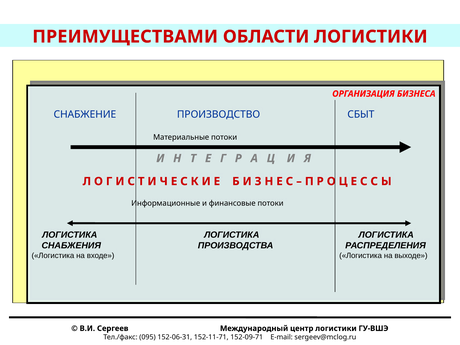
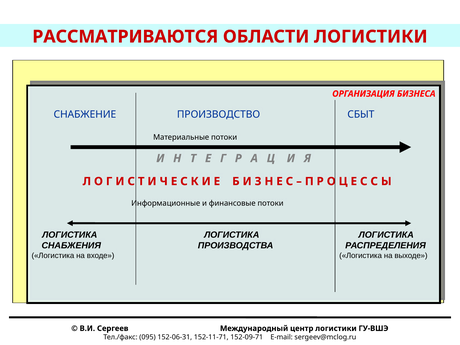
ПРЕИМУЩЕСТВАМИ: ПРЕИМУЩЕСТВАМИ -> РАССМАТРИВАЮТСЯ
